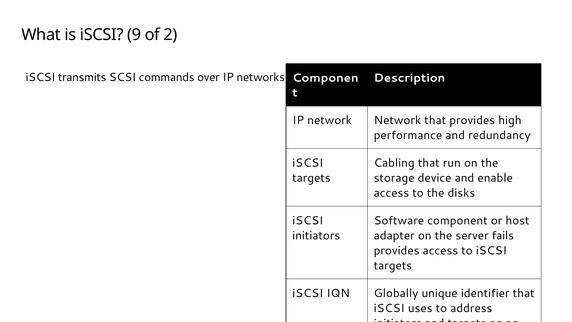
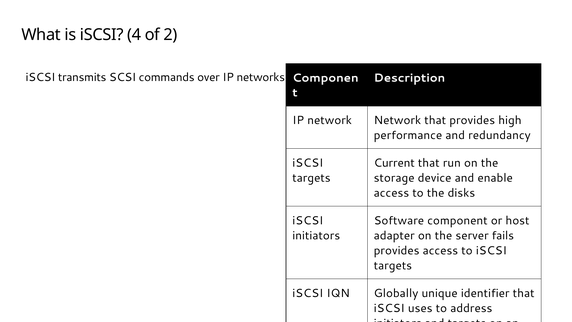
9: 9 -> 4
Cabling: Cabling -> Current
